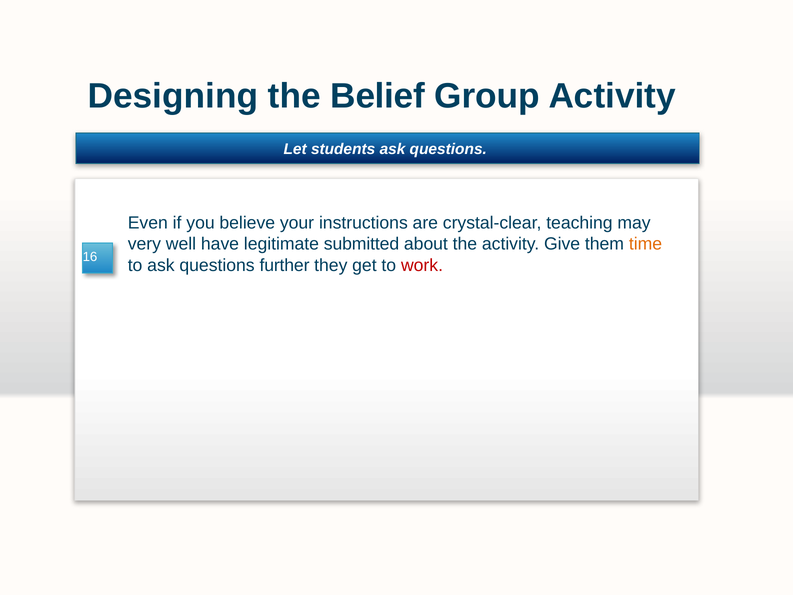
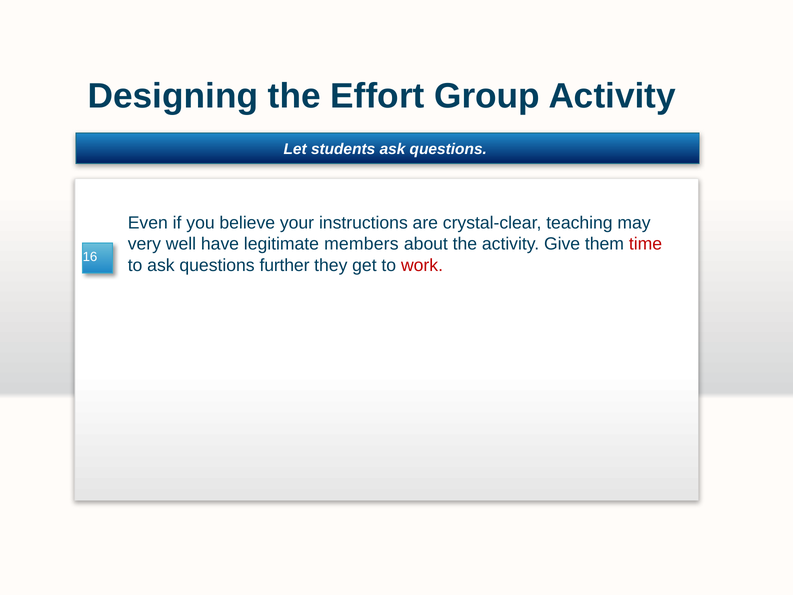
Belief: Belief -> Effort
submitted: submitted -> members
time colour: orange -> red
